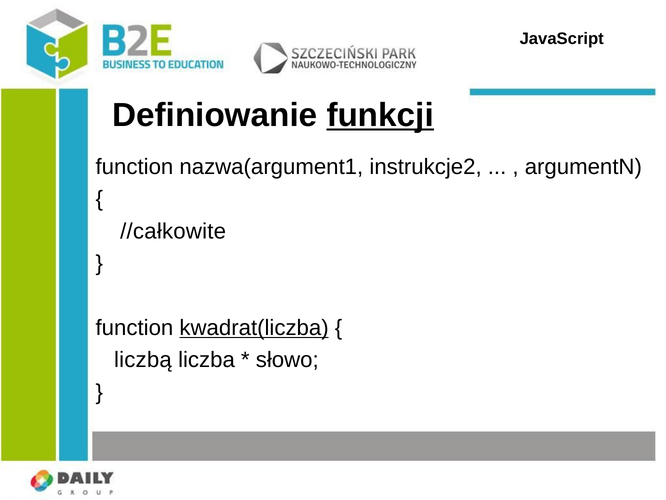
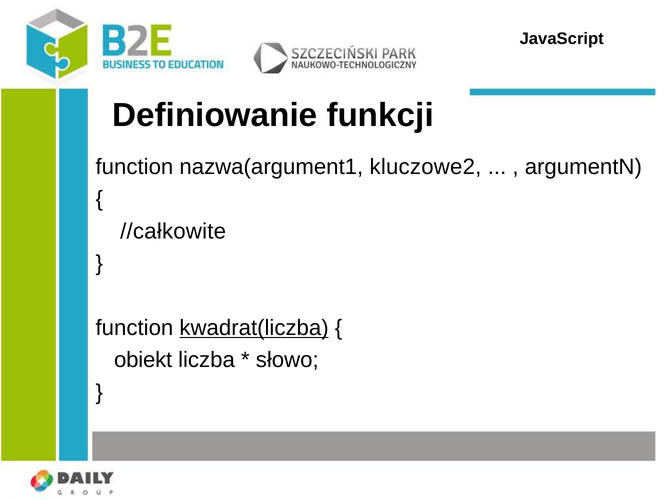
funkcji underline: present -> none
instrukcje2: instrukcje2 -> kluczowe2
liczbą: liczbą -> obiekt
